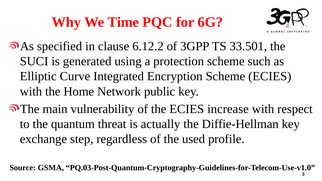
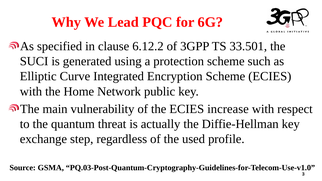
Time: Time -> Lead
